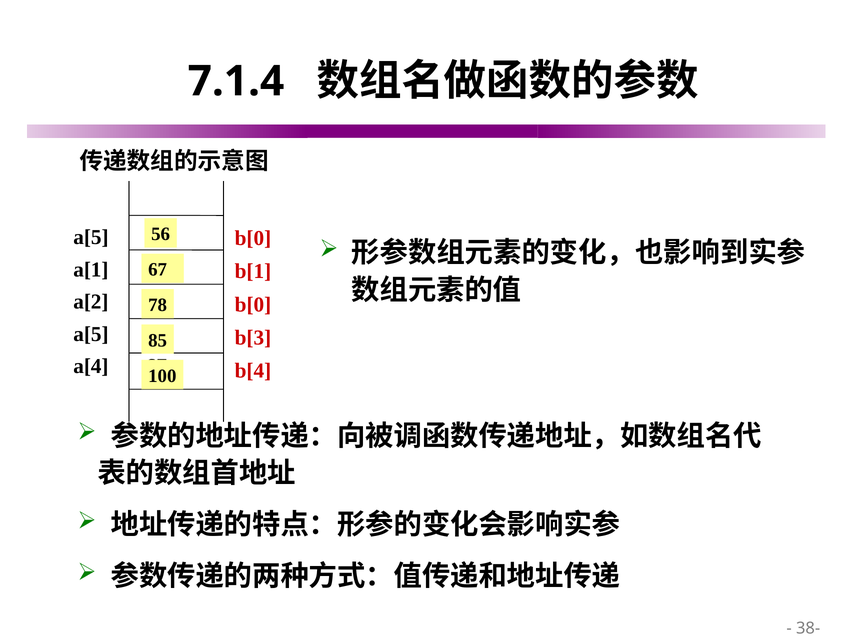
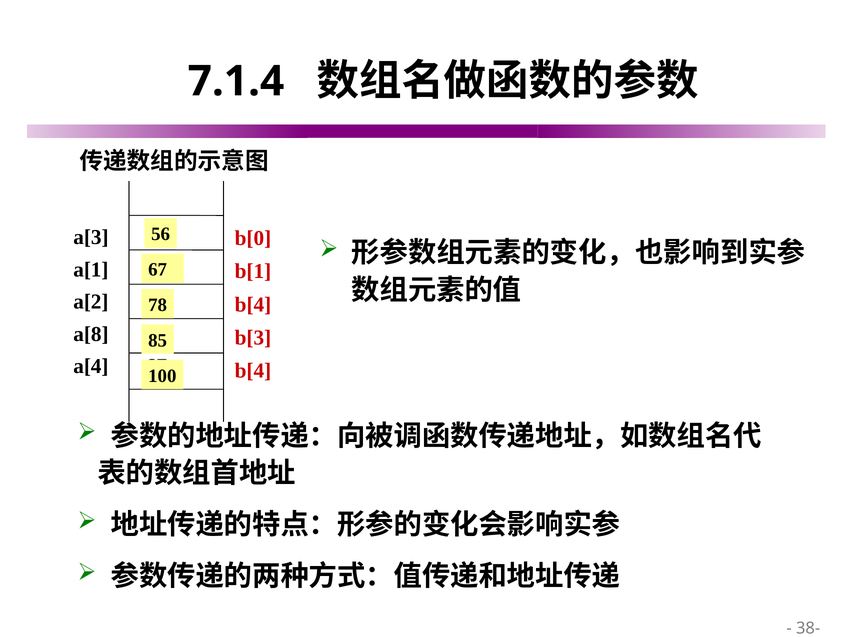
a[5 at (91, 237): a[5 -> a[3
b[0 at (253, 304): b[0 -> b[4
a[5 at (91, 334): a[5 -> a[8
